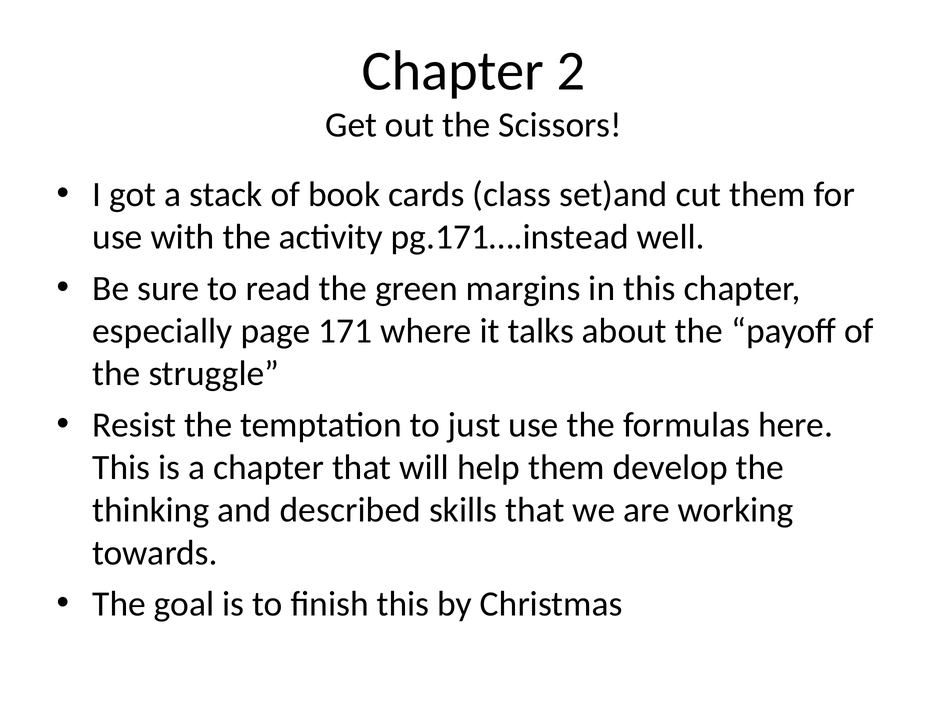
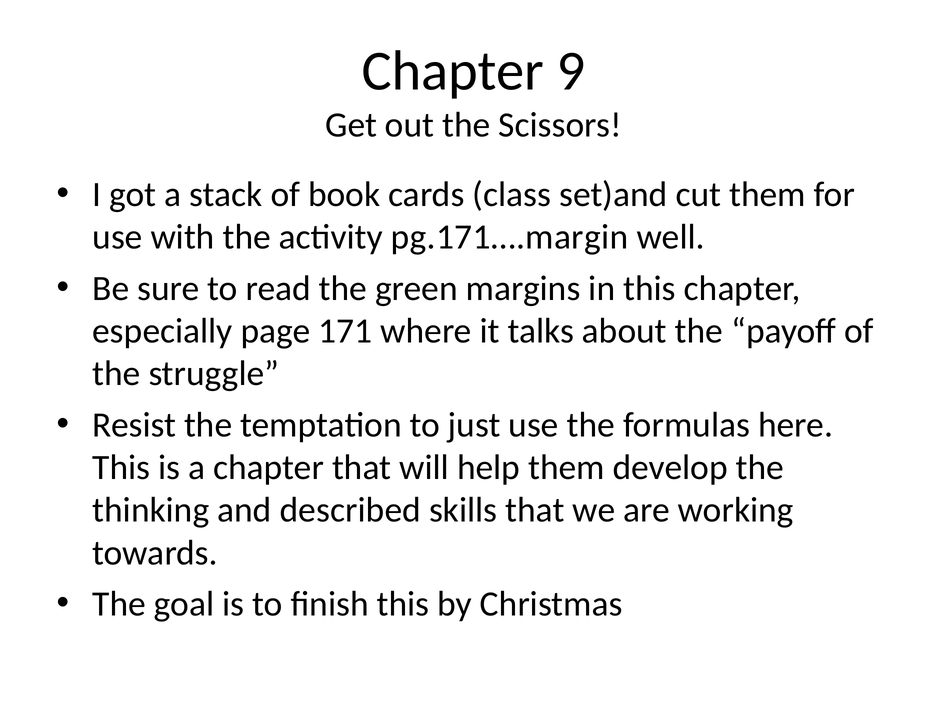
2: 2 -> 9
pg.171….instead: pg.171….instead -> pg.171….margin
